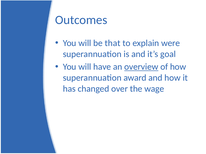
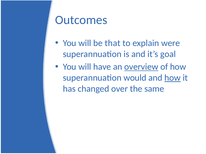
award: award -> would
how at (173, 78) underline: none -> present
wage: wage -> same
